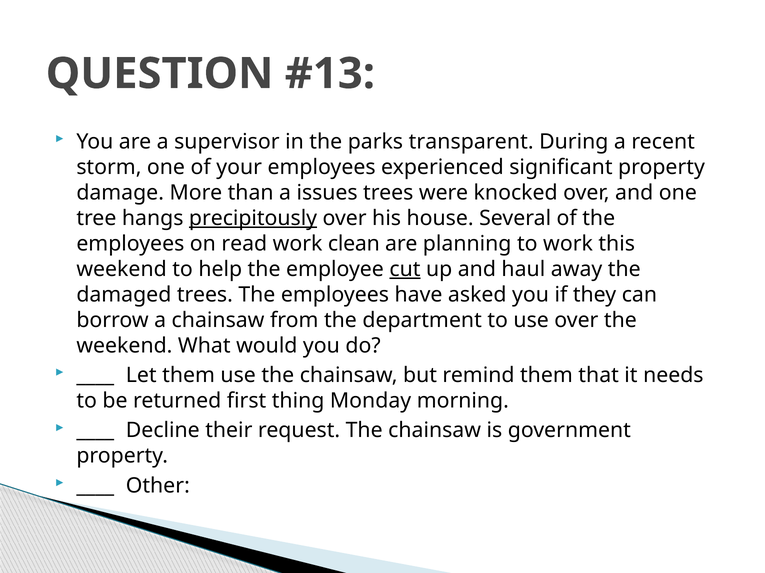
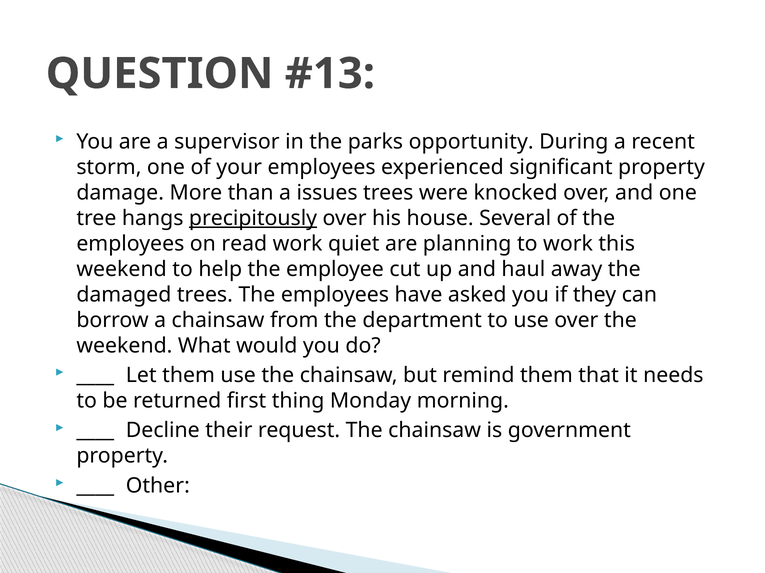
transparent: transparent -> opportunity
clean: clean -> quiet
cut underline: present -> none
